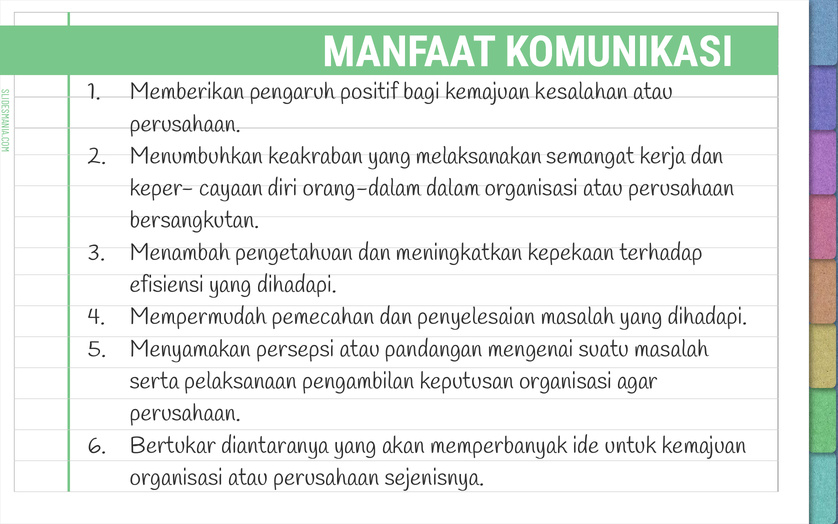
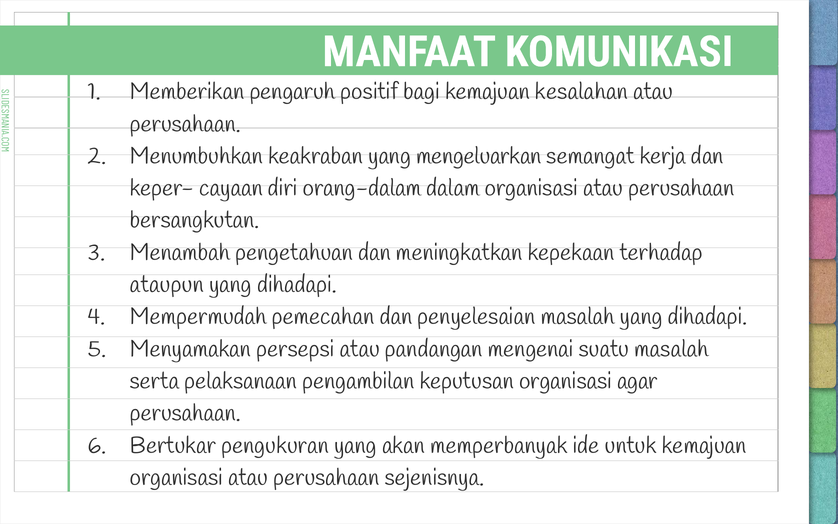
melaksanakan: melaksanakan -> mengeluarkan
efisiensi: efisiensi -> ataupun
diantaranya: diantaranya -> pengukuran
